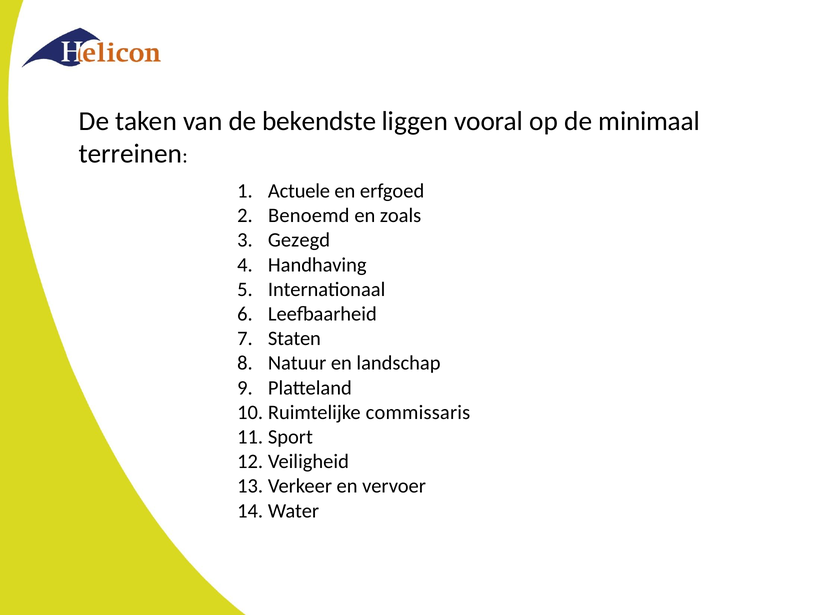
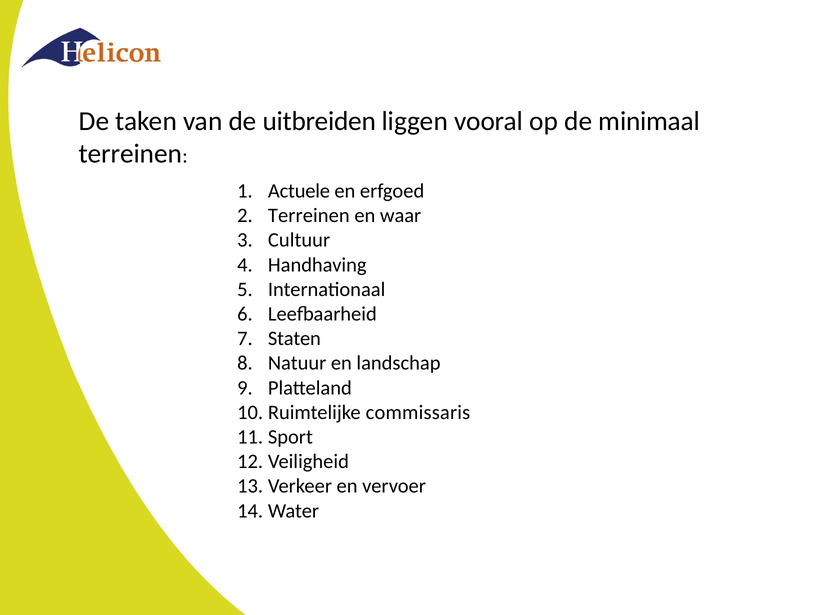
bekendste: bekendste -> uitbreiden
Benoemd at (309, 216): Benoemd -> Terreinen
zoals: zoals -> waar
Gezegd: Gezegd -> Cultuur
